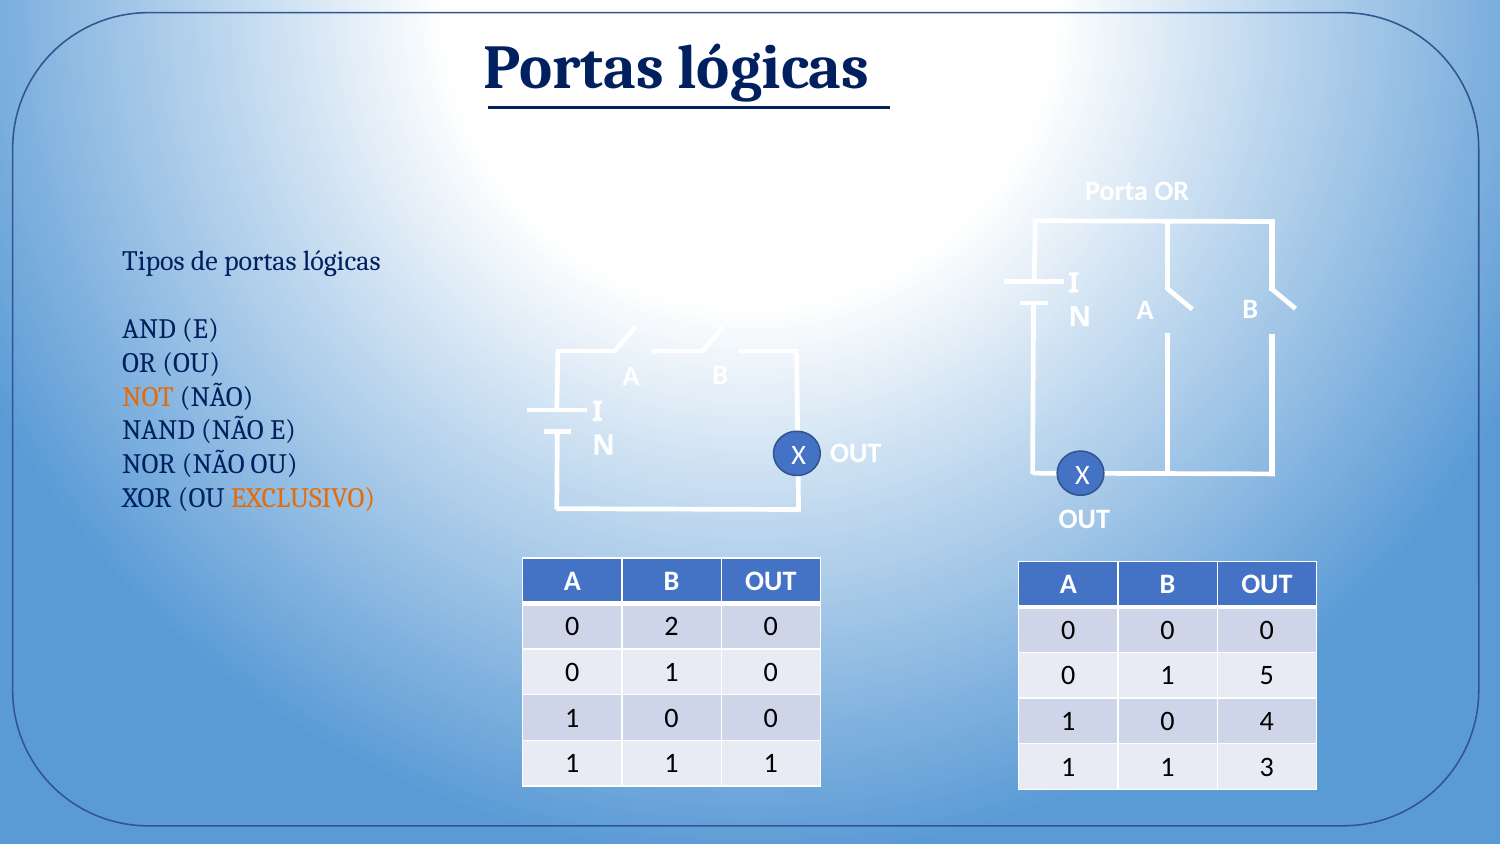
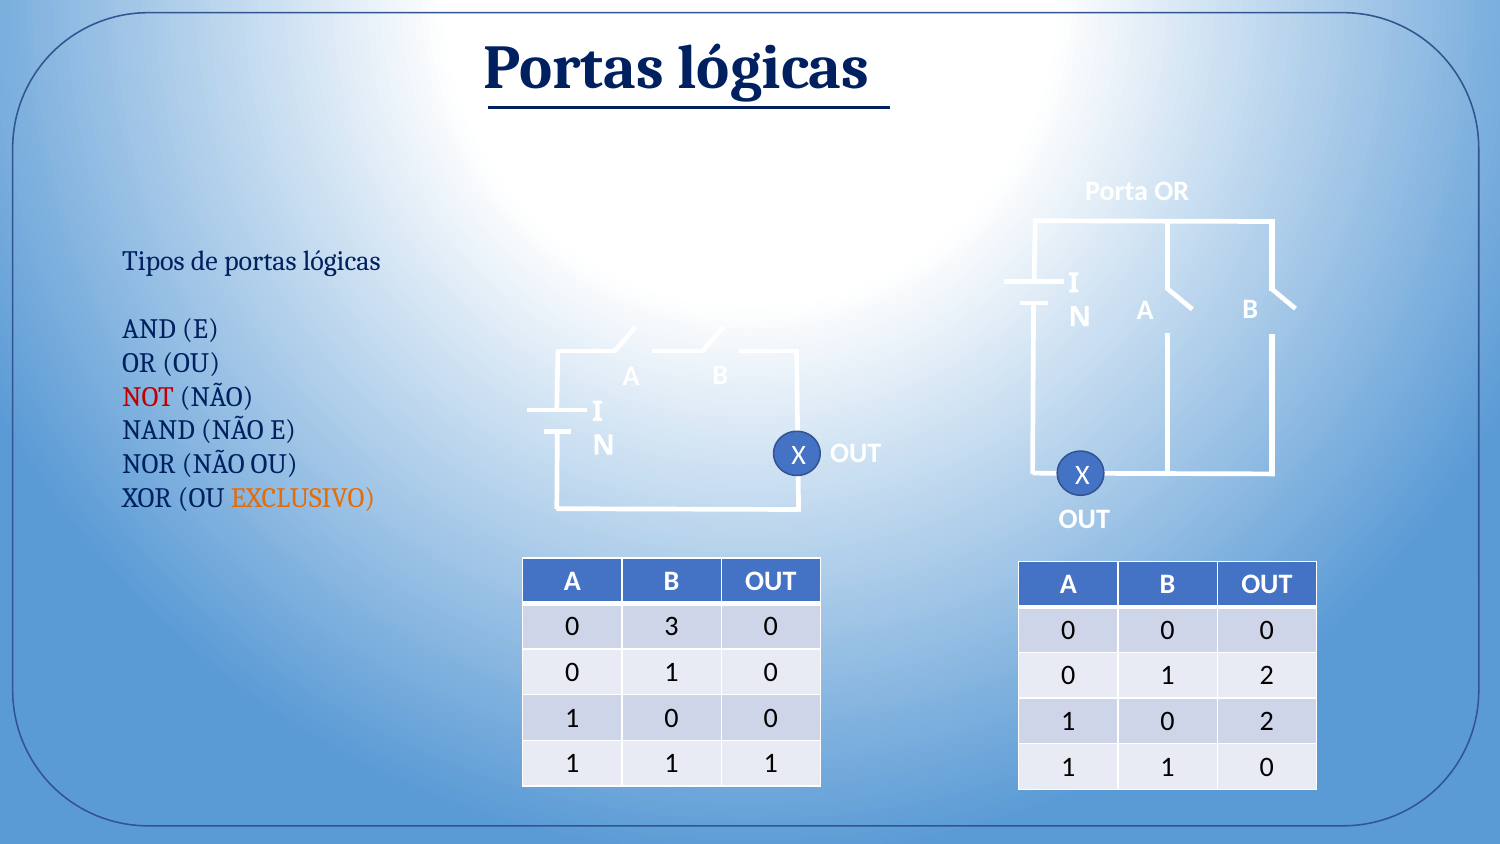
NOT colour: orange -> red
2: 2 -> 3
1 5: 5 -> 2
0 4: 4 -> 2
1 1 3: 3 -> 0
